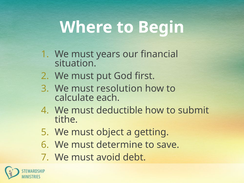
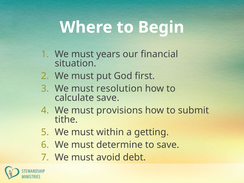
calculate each: each -> save
deductible: deductible -> provisions
object: object -> within
